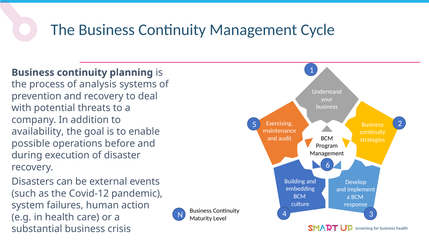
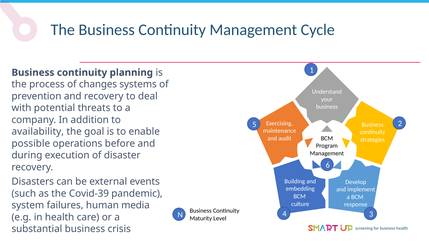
analysis: analysis -> changes
Covid-12: Covid-12 -> Covid-39
action: action -> media
